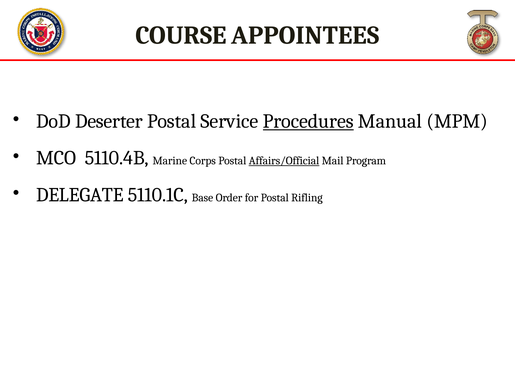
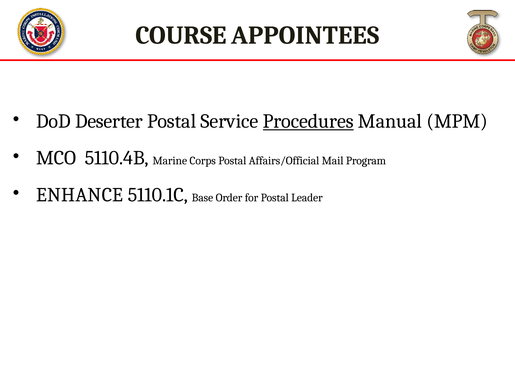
Affairs/Official underline: present -> none
DELEGATE: DELEGATE -> ENHANCE
Rifling: Rifling -> Leader
